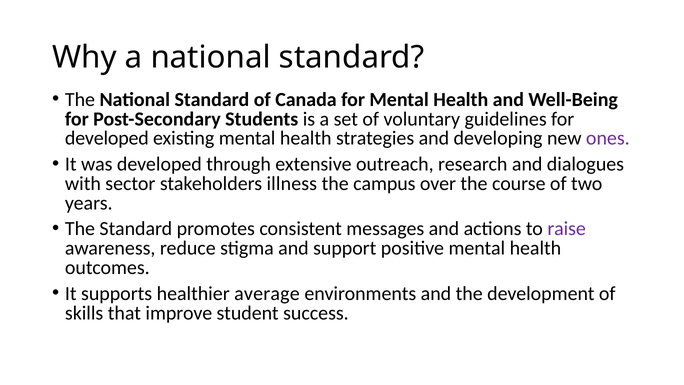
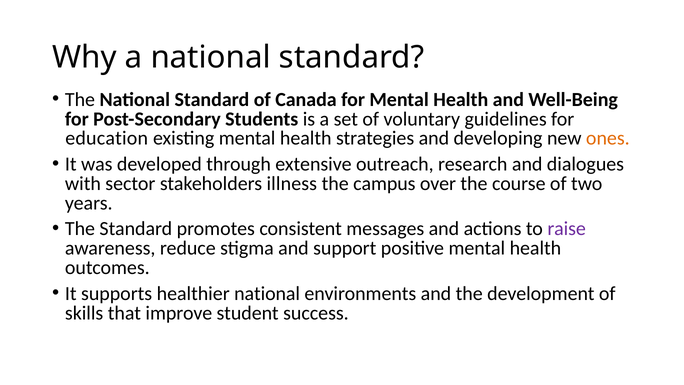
developed at (107, 138): developed -> education
ones colour: purple -> orange
healthier average: average -> national
